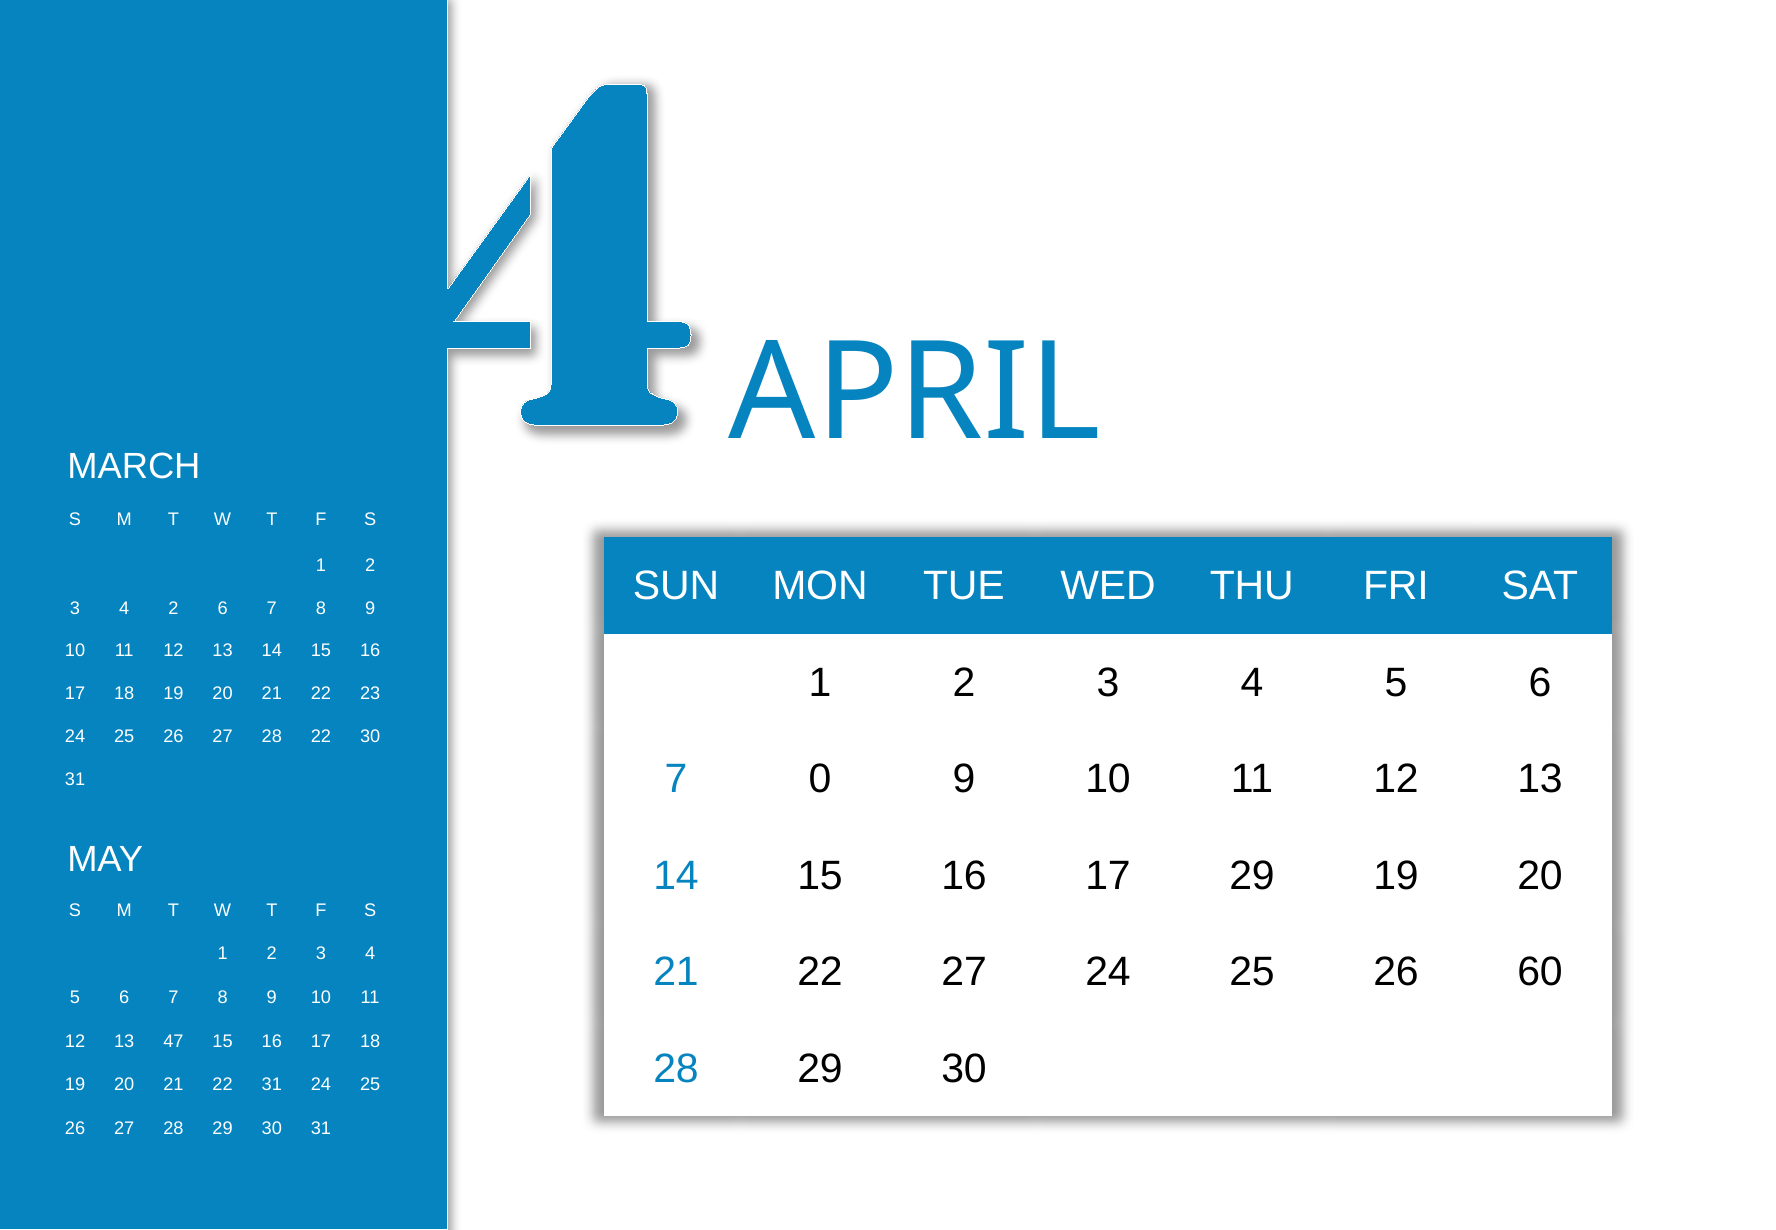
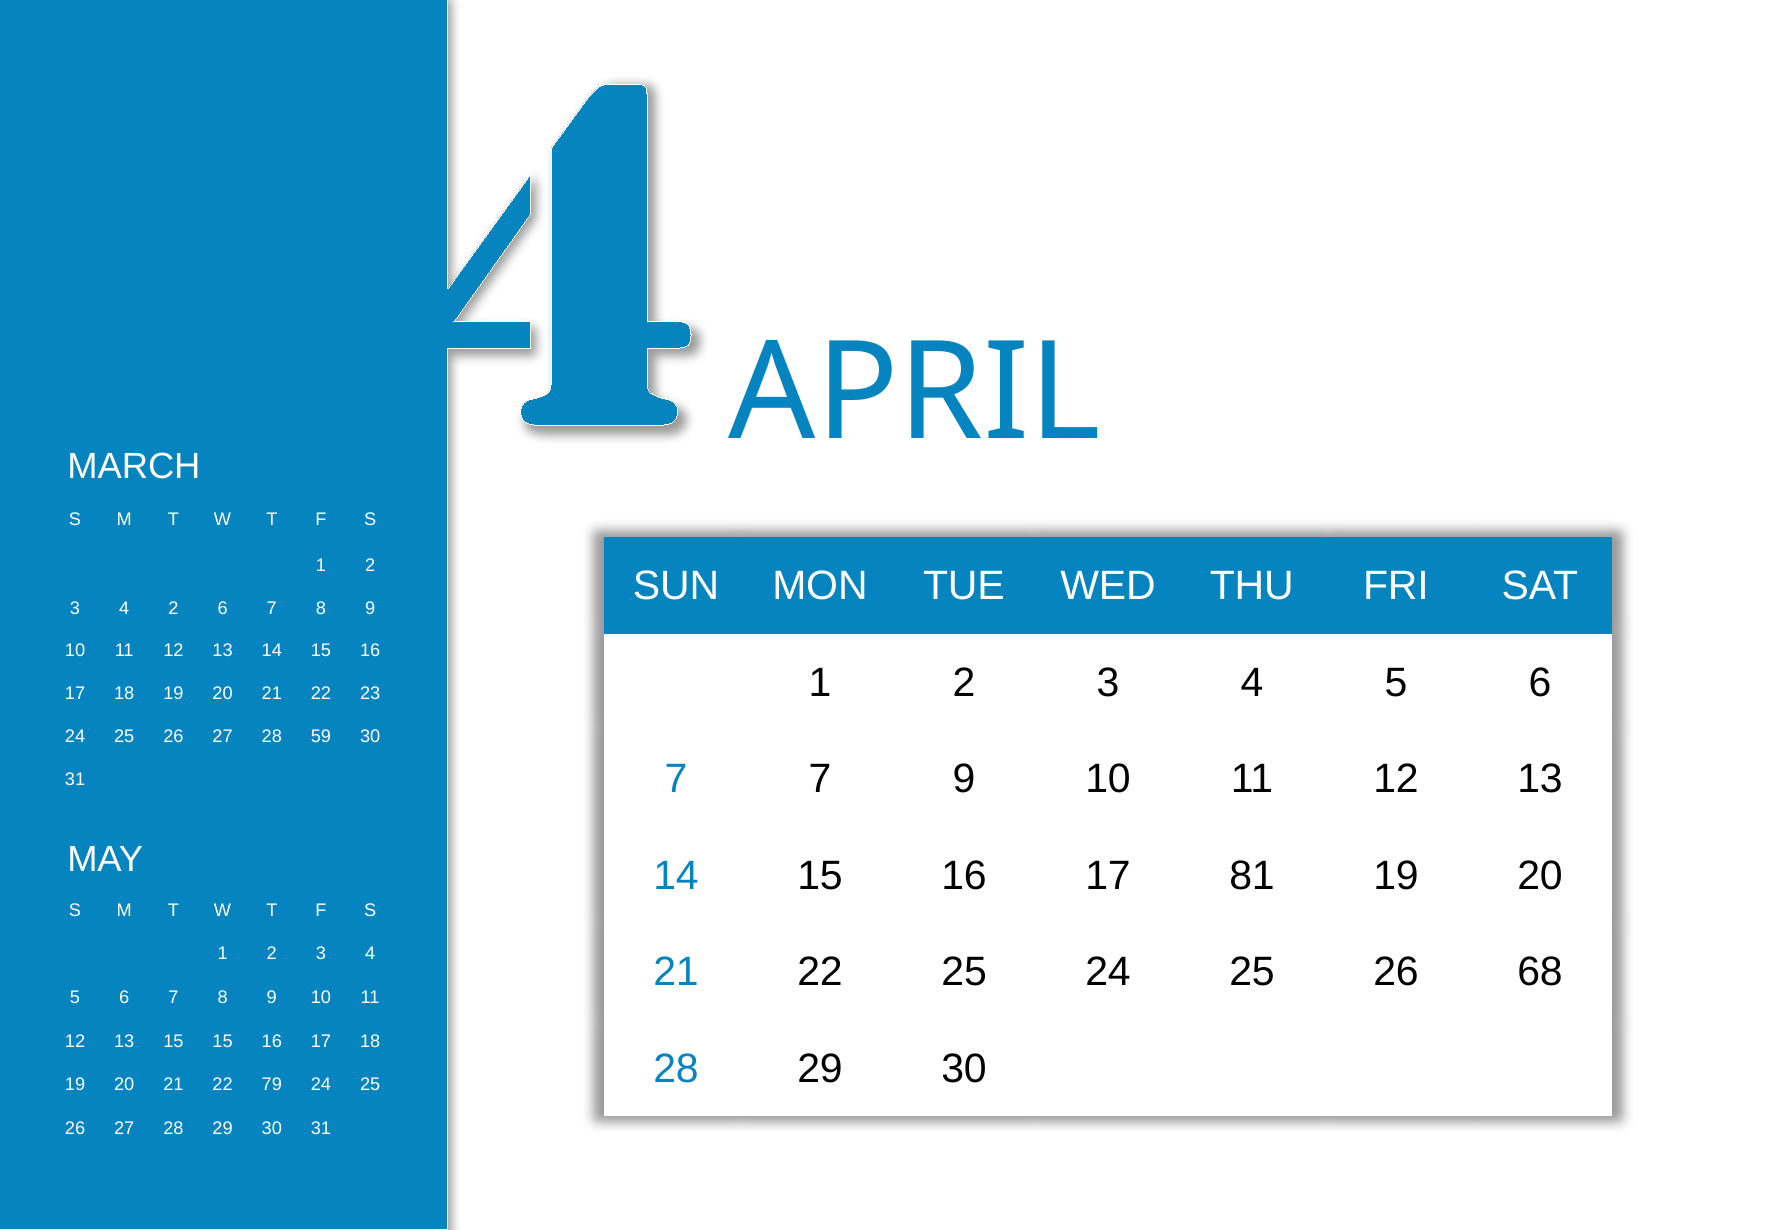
28 22: 22 -> 59
7 0: 0 -> 7
17 29: 29 -> 81
22 27: 27 -> 25
60: 60 -> 68
13 47: 47 -> 15
22 31: 31 -> 79
